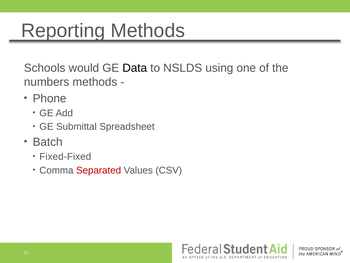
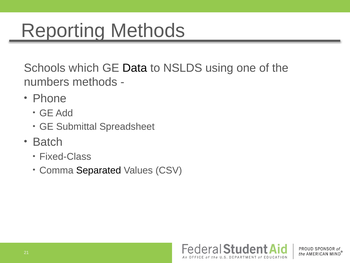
would: would -> which
Fixed-Fixed: Fixed-Fixed -> Fixed-Class
Separated colour: red -> black
